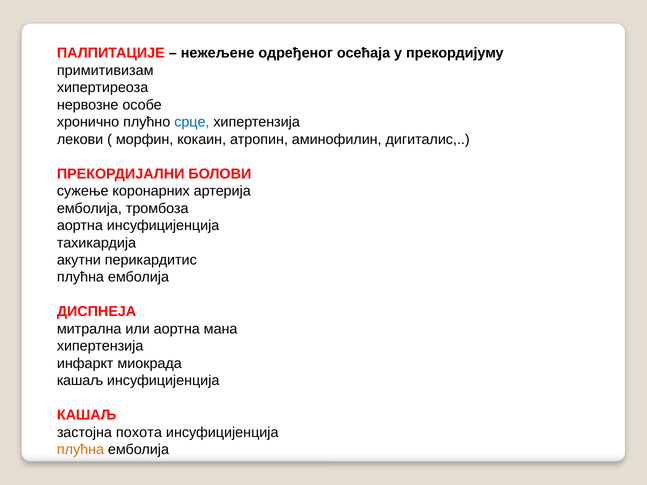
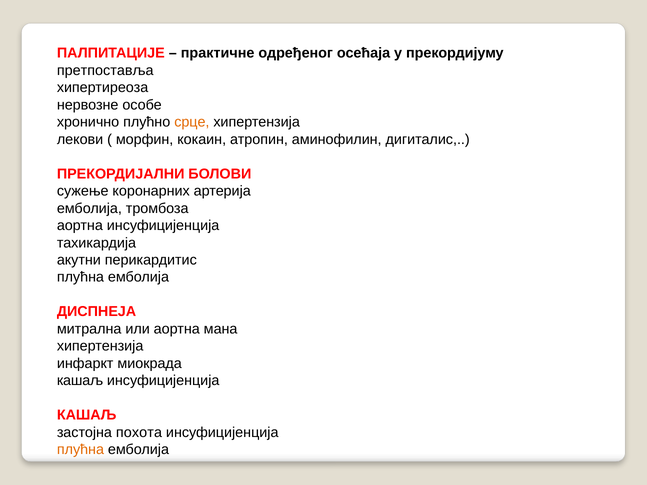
нежељене: нежељене -> практичне
примитивизам: примитивизам -> претпоставља
срце colour: blue -> orange
